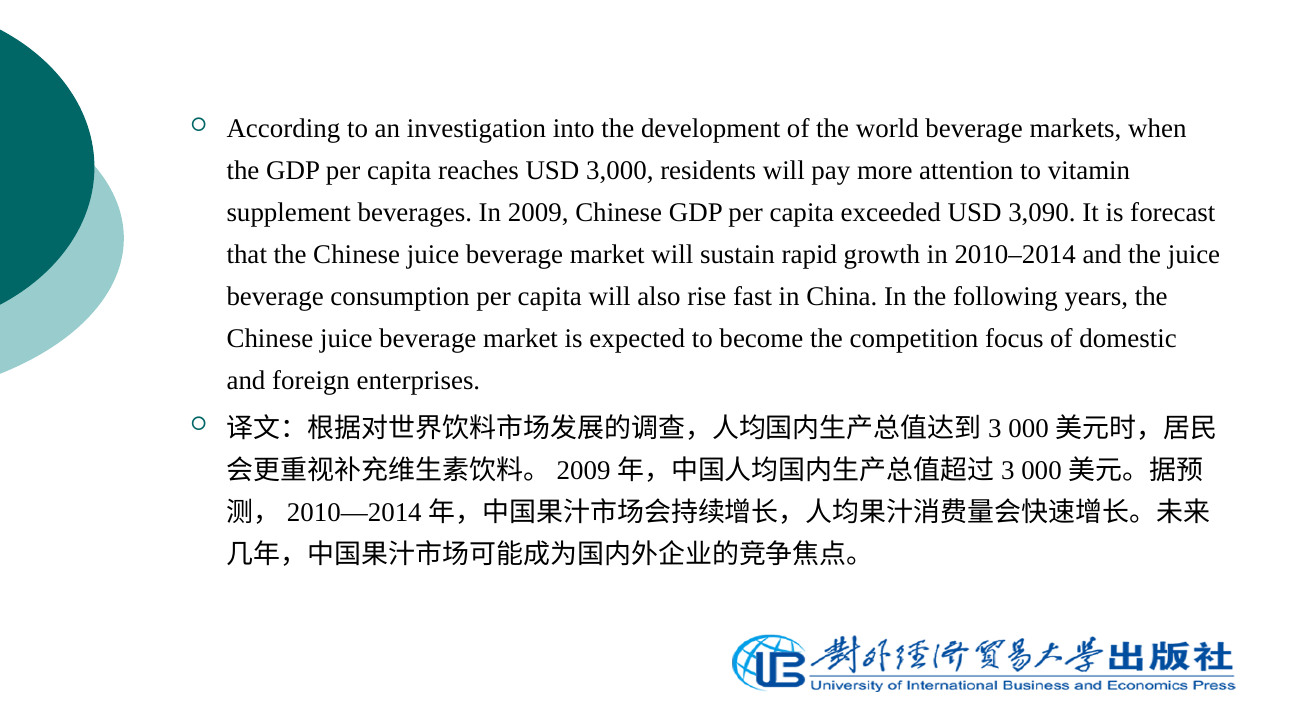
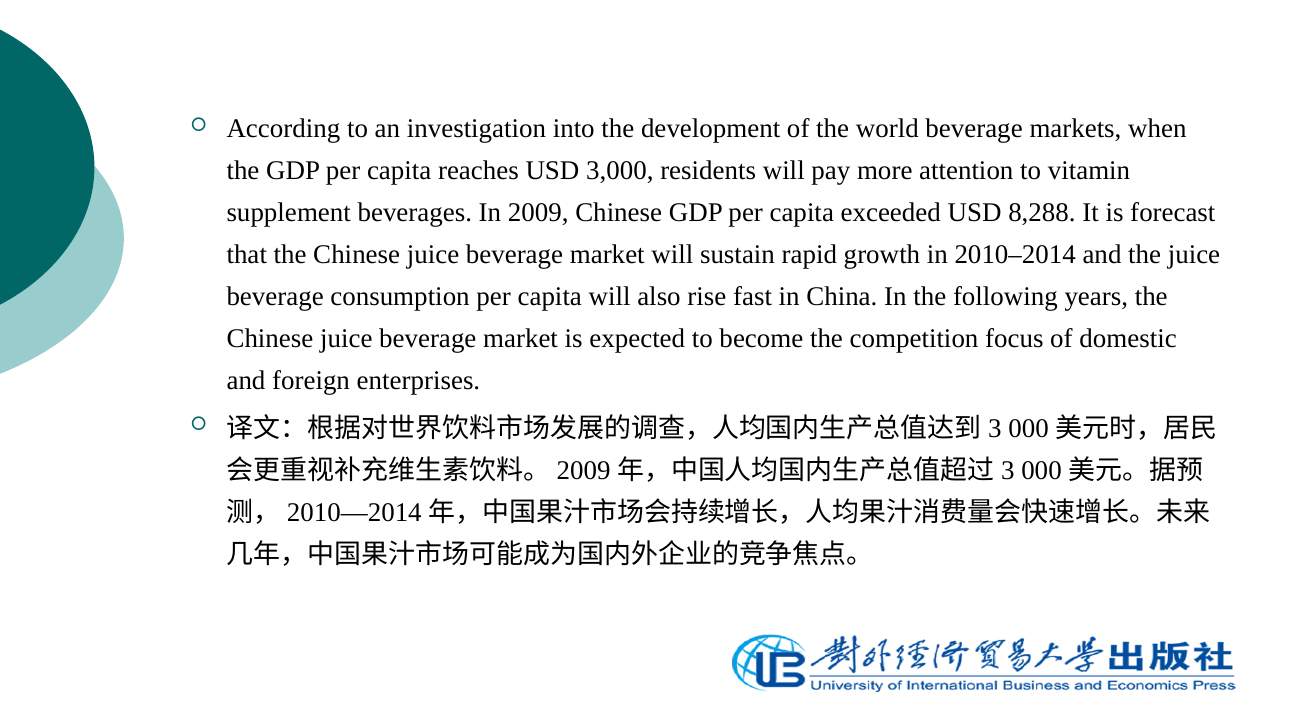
3,090: 3,090 -> 8,288
